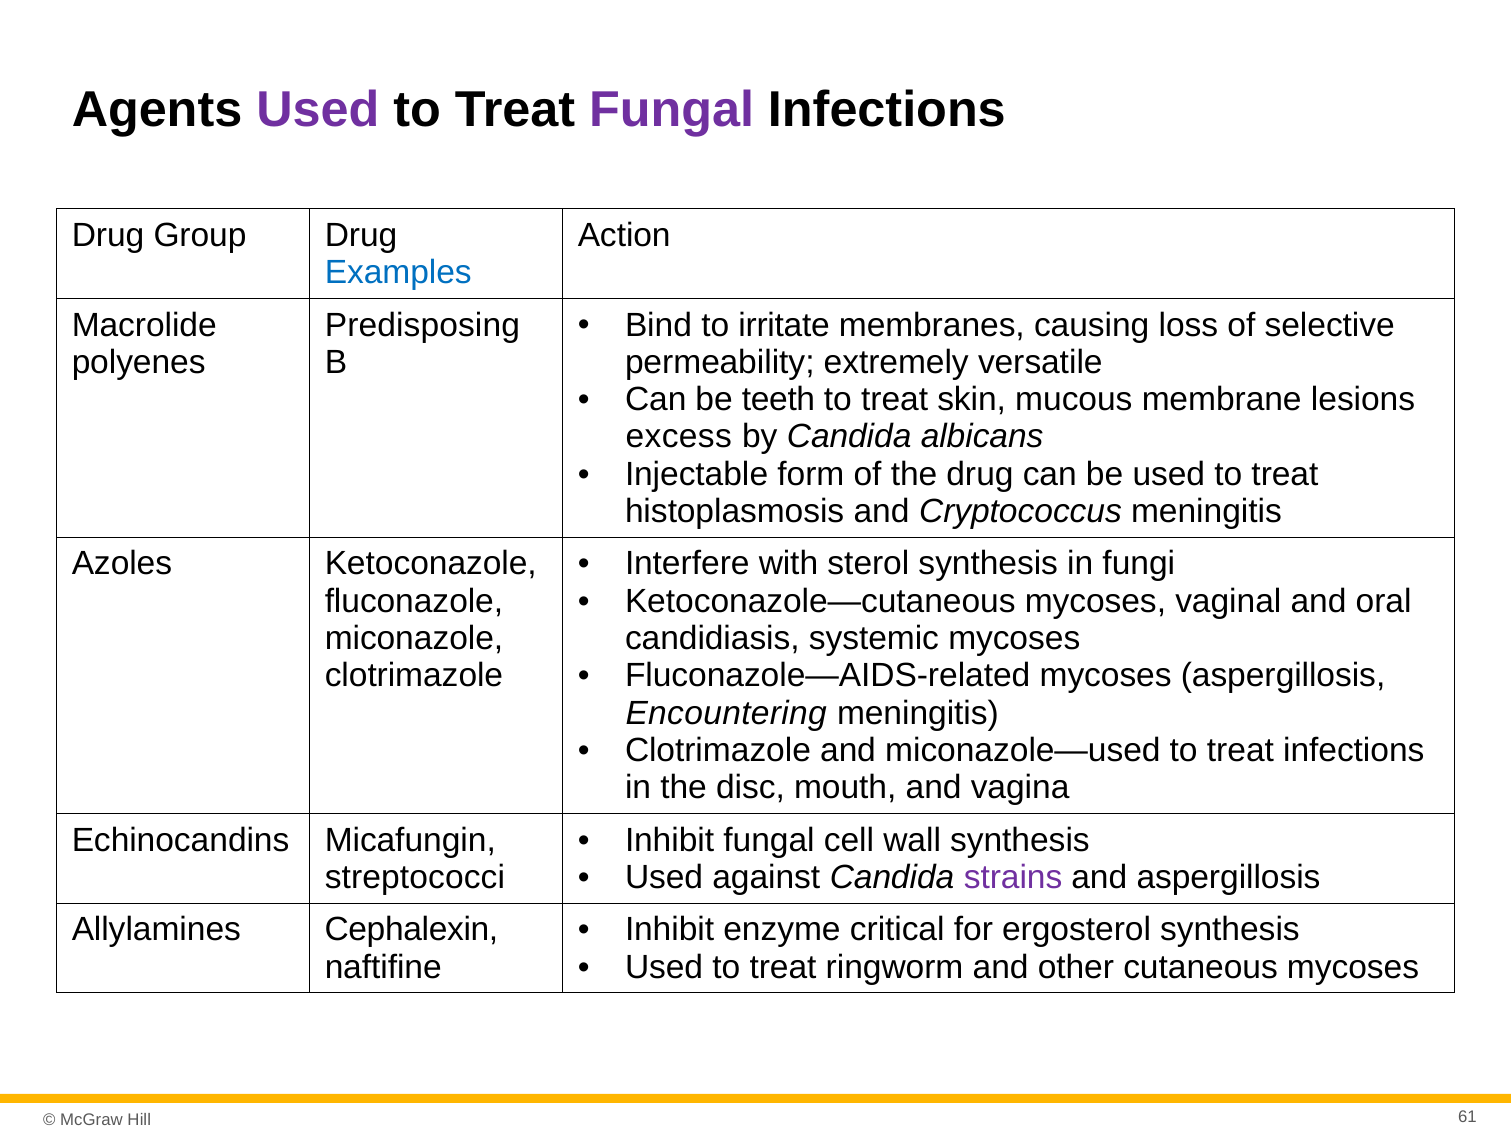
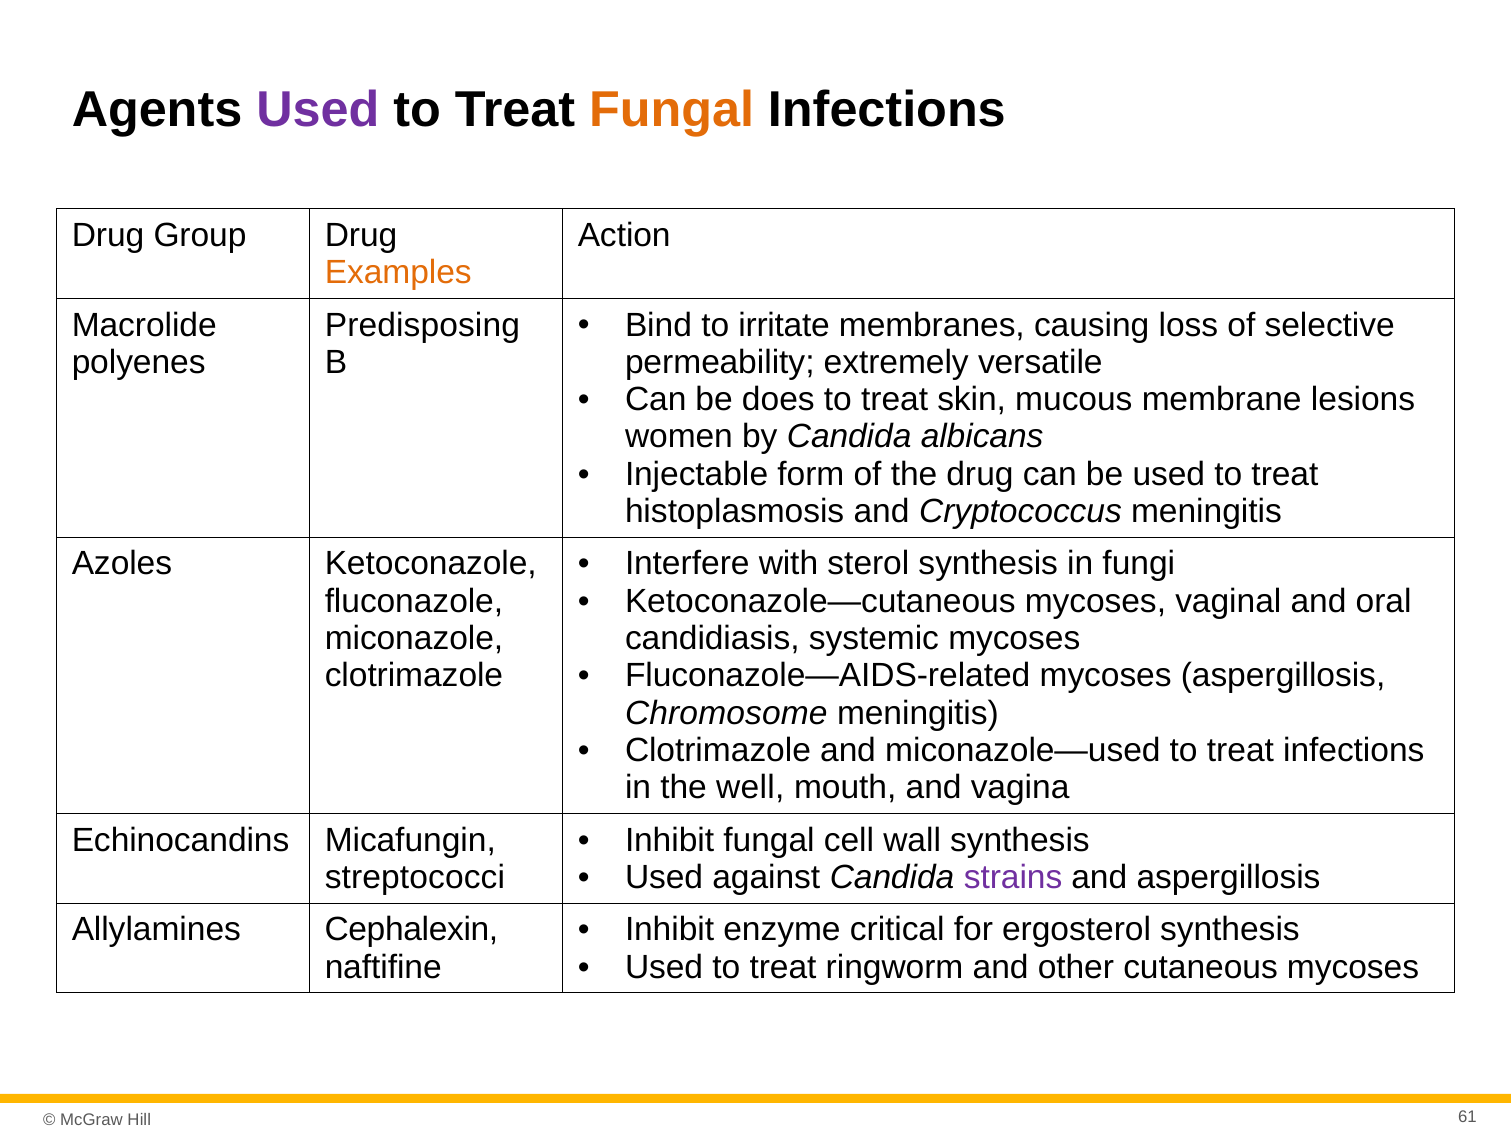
Fungal at (672, 110) colour: purple -> orange
Examples colour: blue -> orange
teeth: teeth -> does
excess: excess -> women
Encountering: Encountering -> Chromosome
disc: disc -> well
